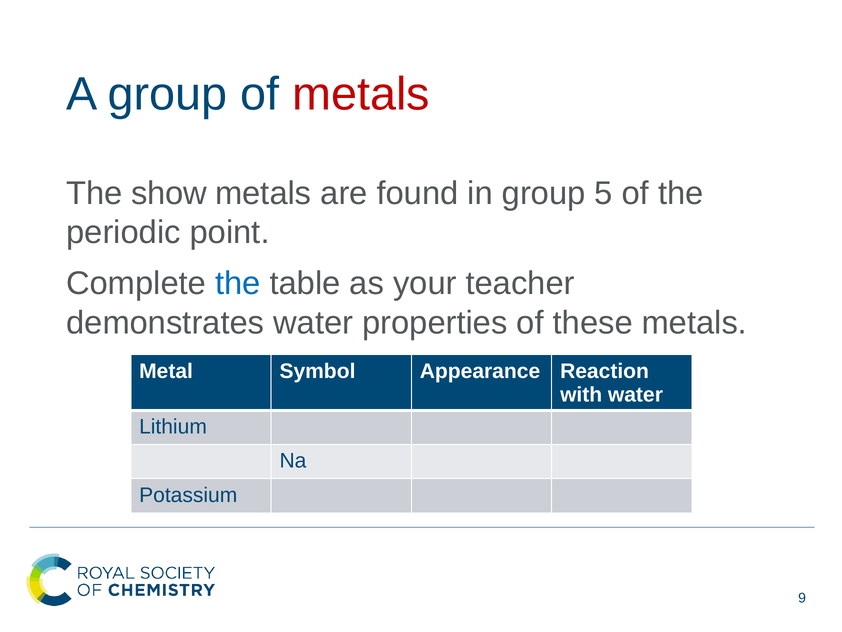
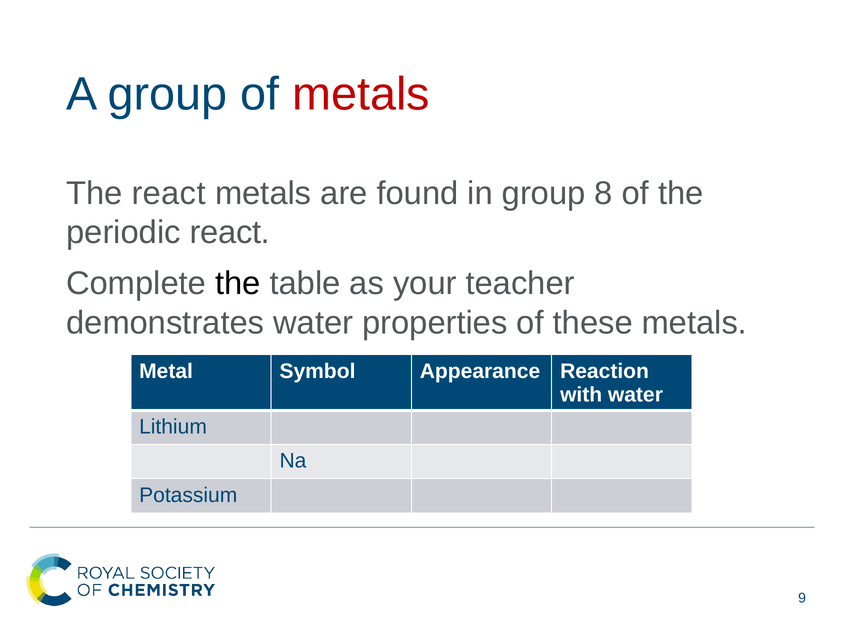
The show: show -> react
5: 5 -> 8
periodic point: point -> react
the at (238, 283) colour: blue -> black
